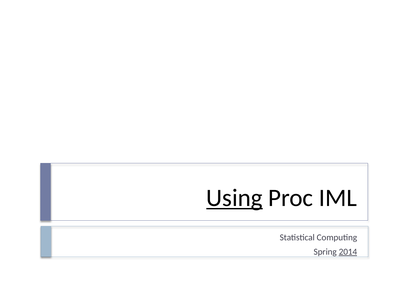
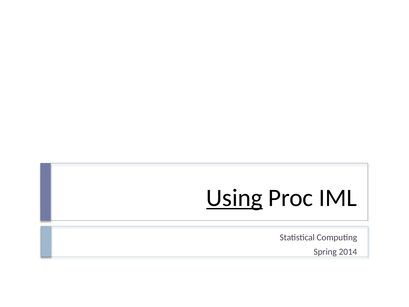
2014 underline: present -> none
